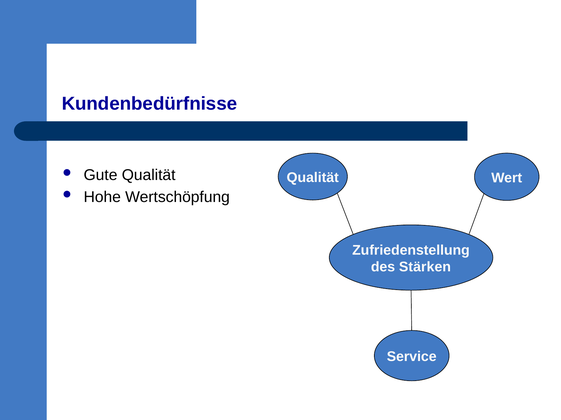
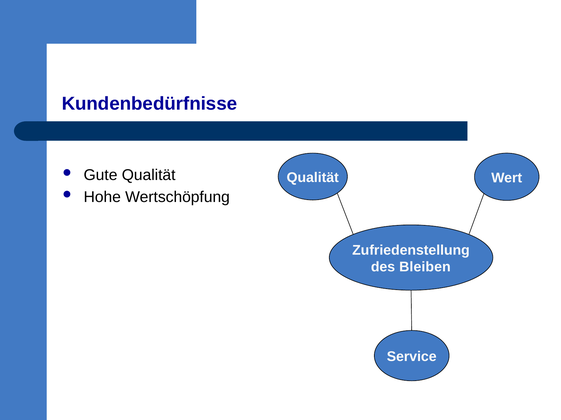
Stärken: Stärken -> Bleiben
